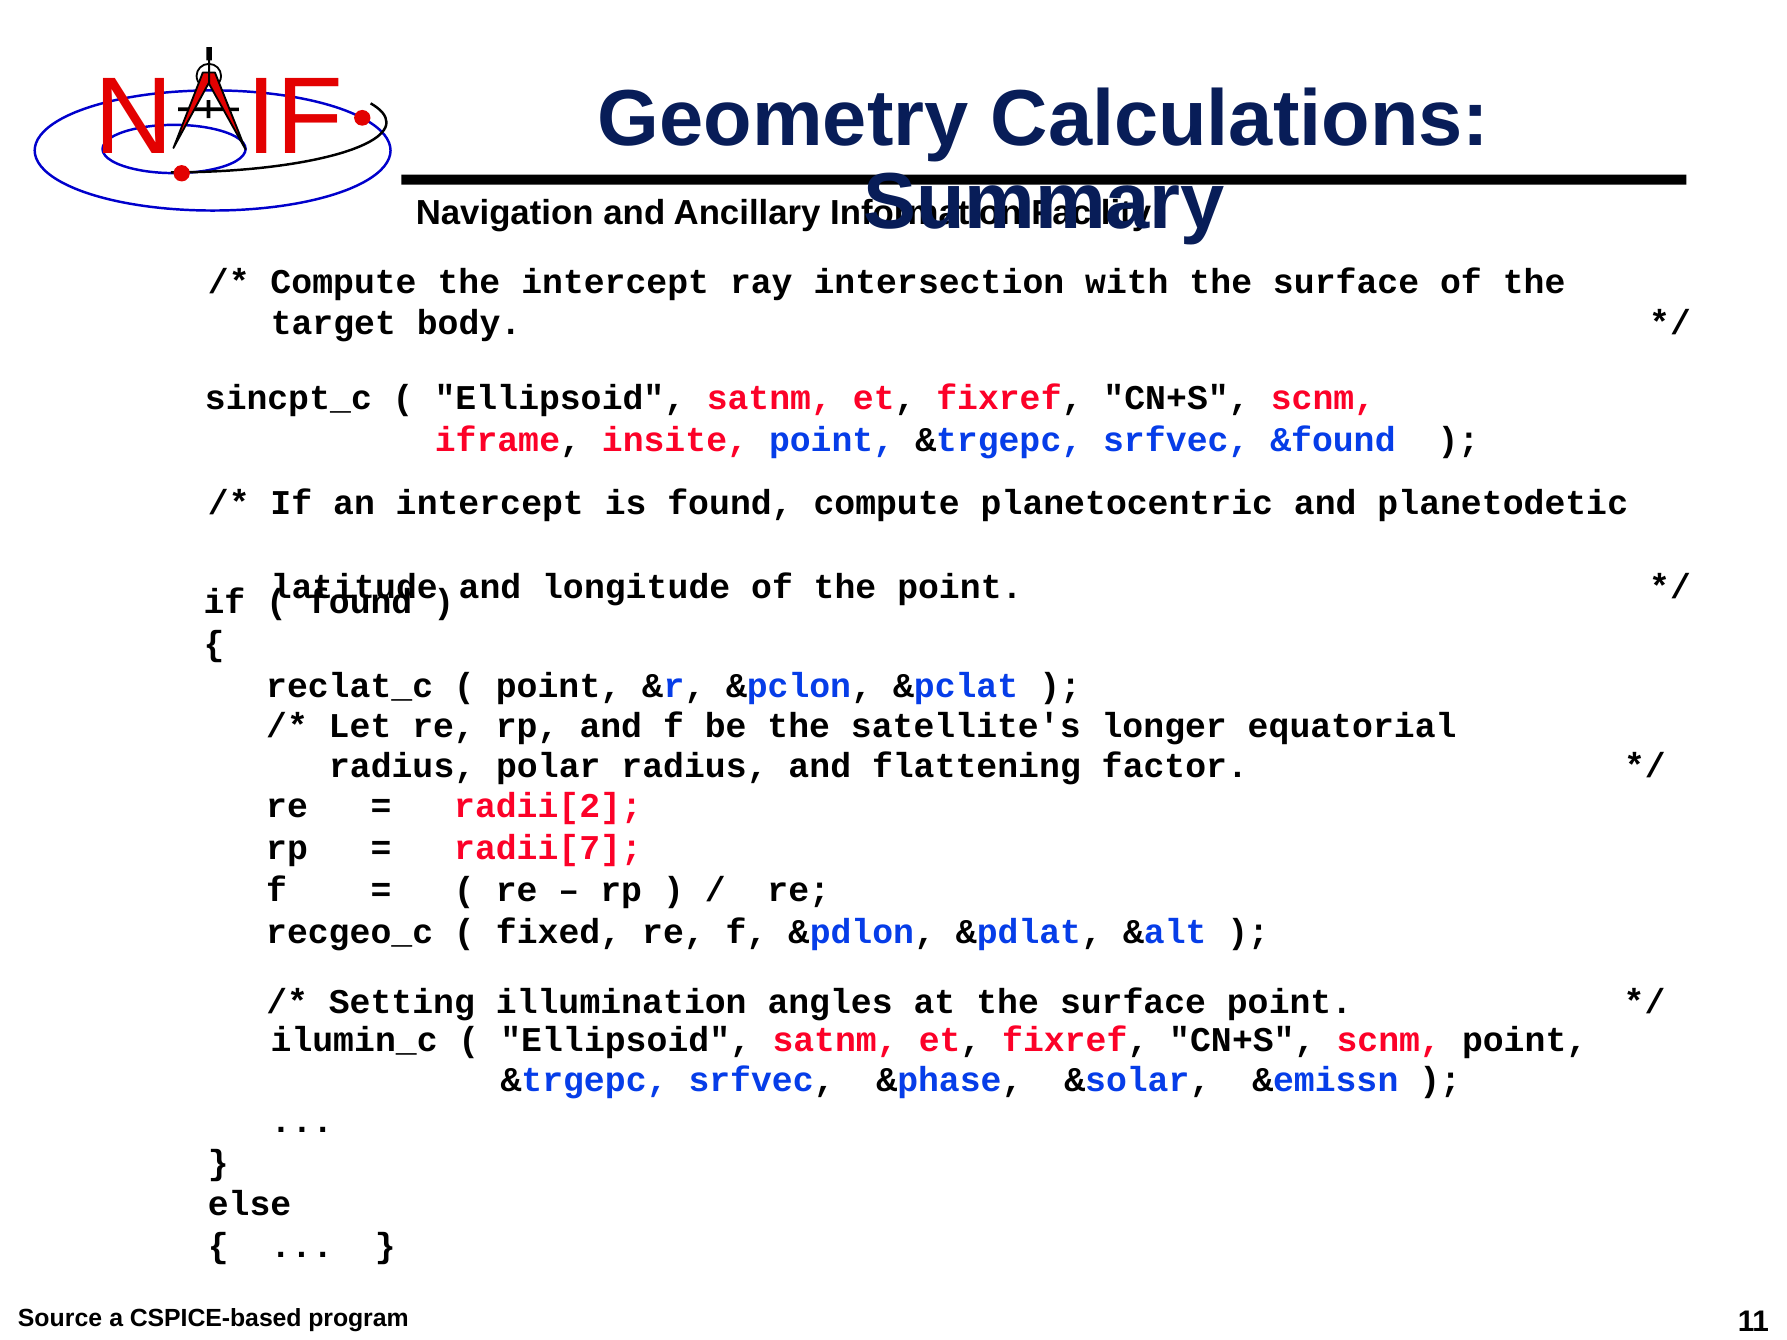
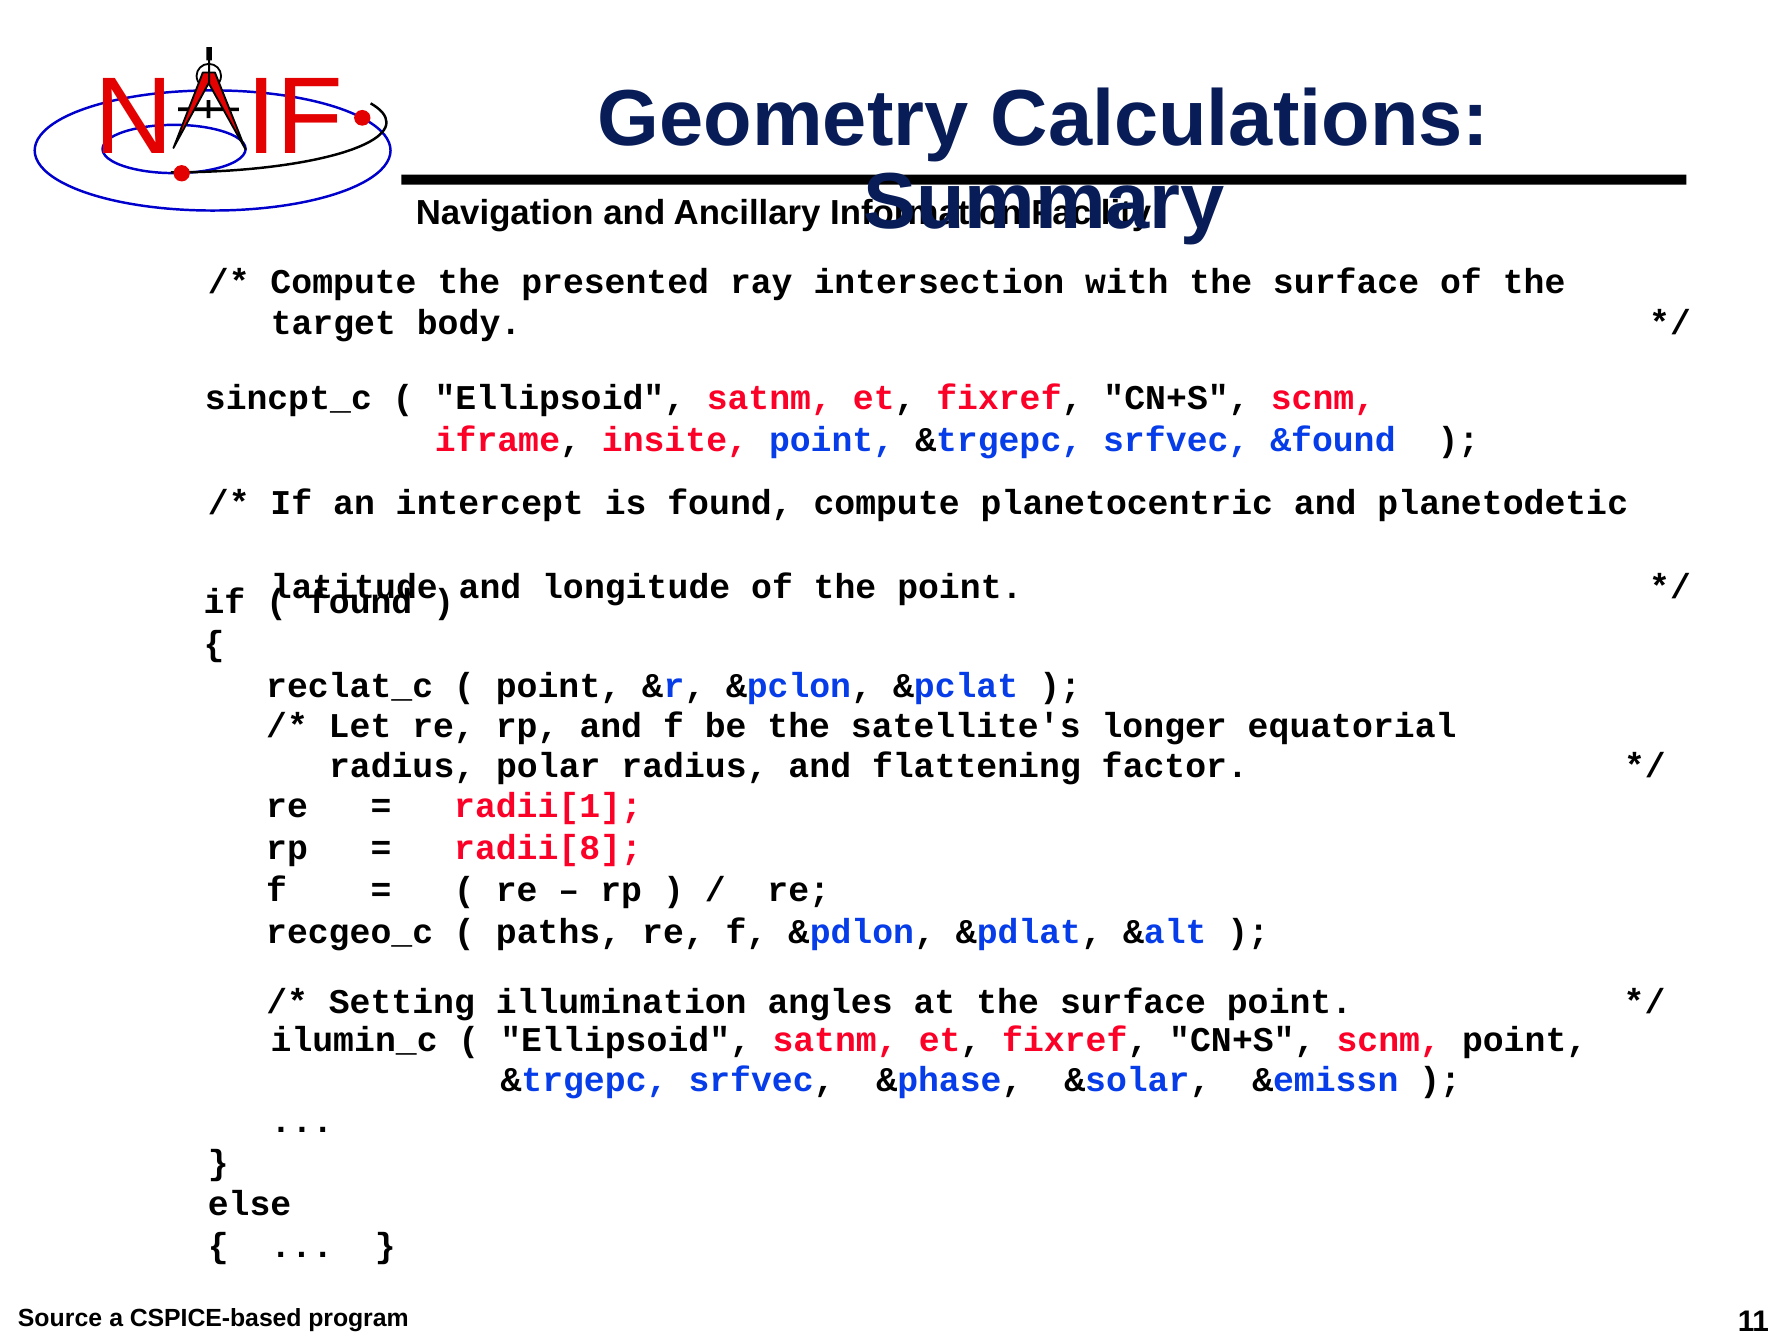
the intercept: intercept -> presented
radii[2: radii[2 -> radii[1
radii[7: radii[7 -> radii[8
fixed: fixed -> paths
